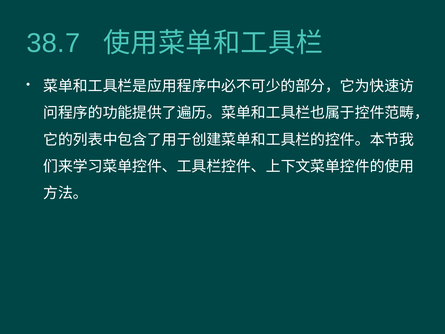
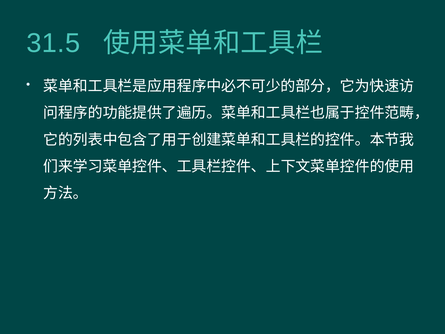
38.7: 38.7 -> 31.5
